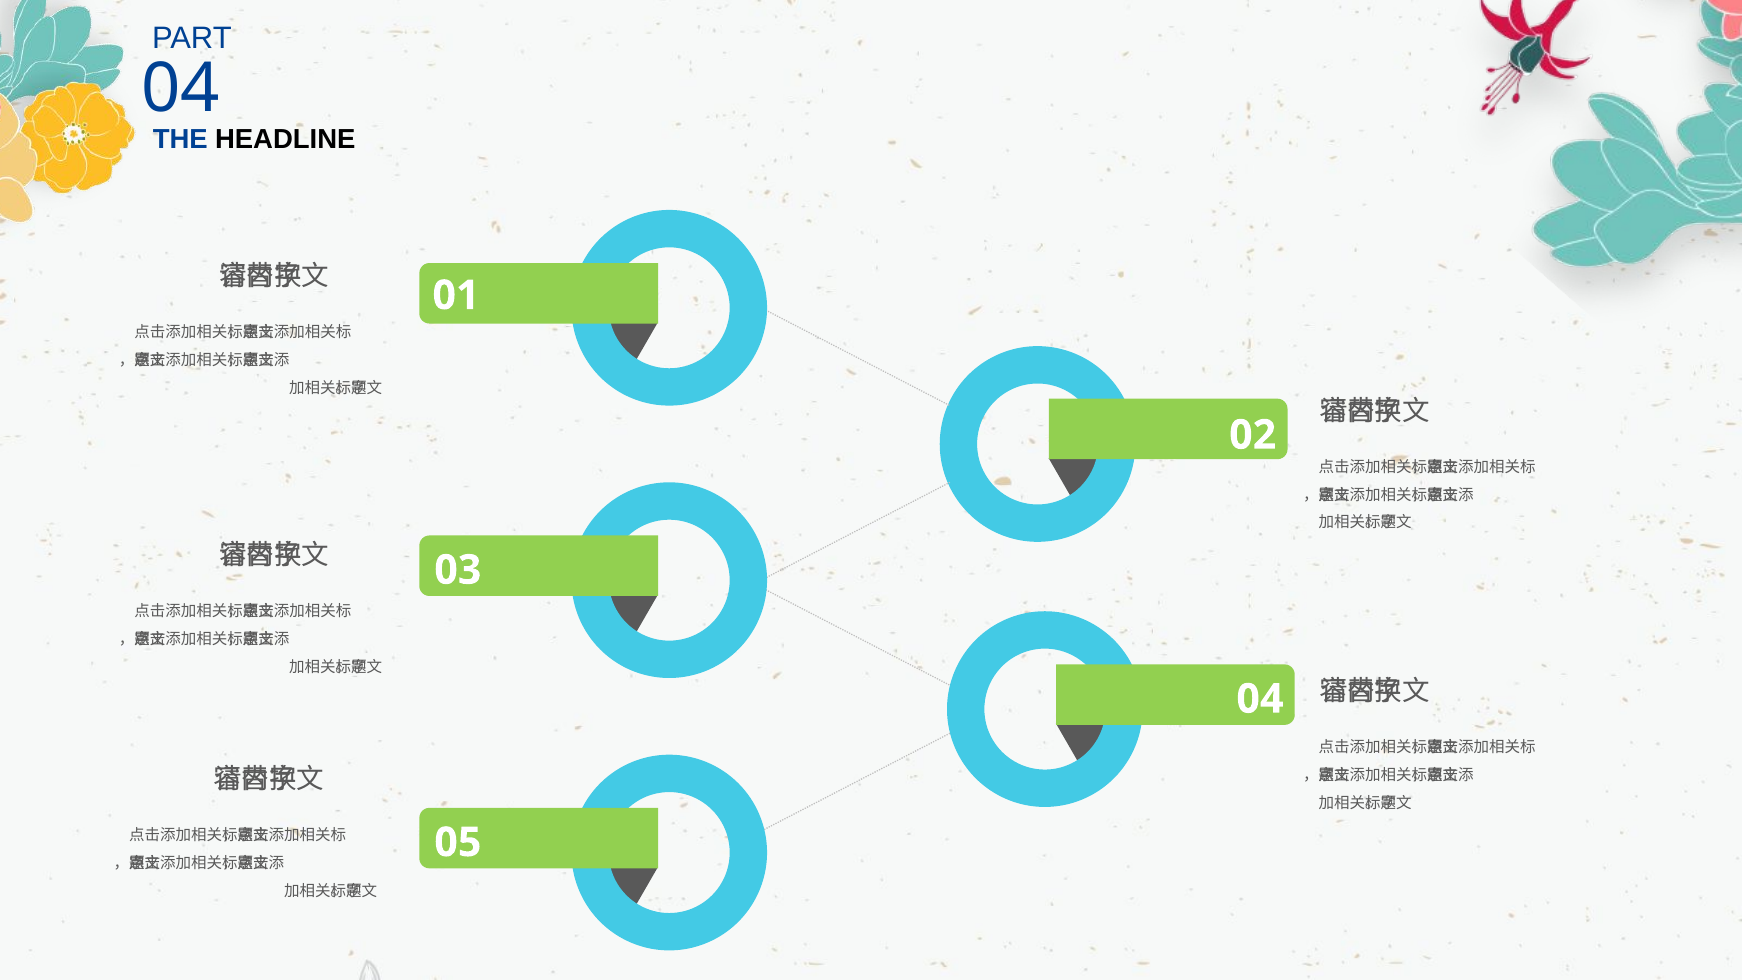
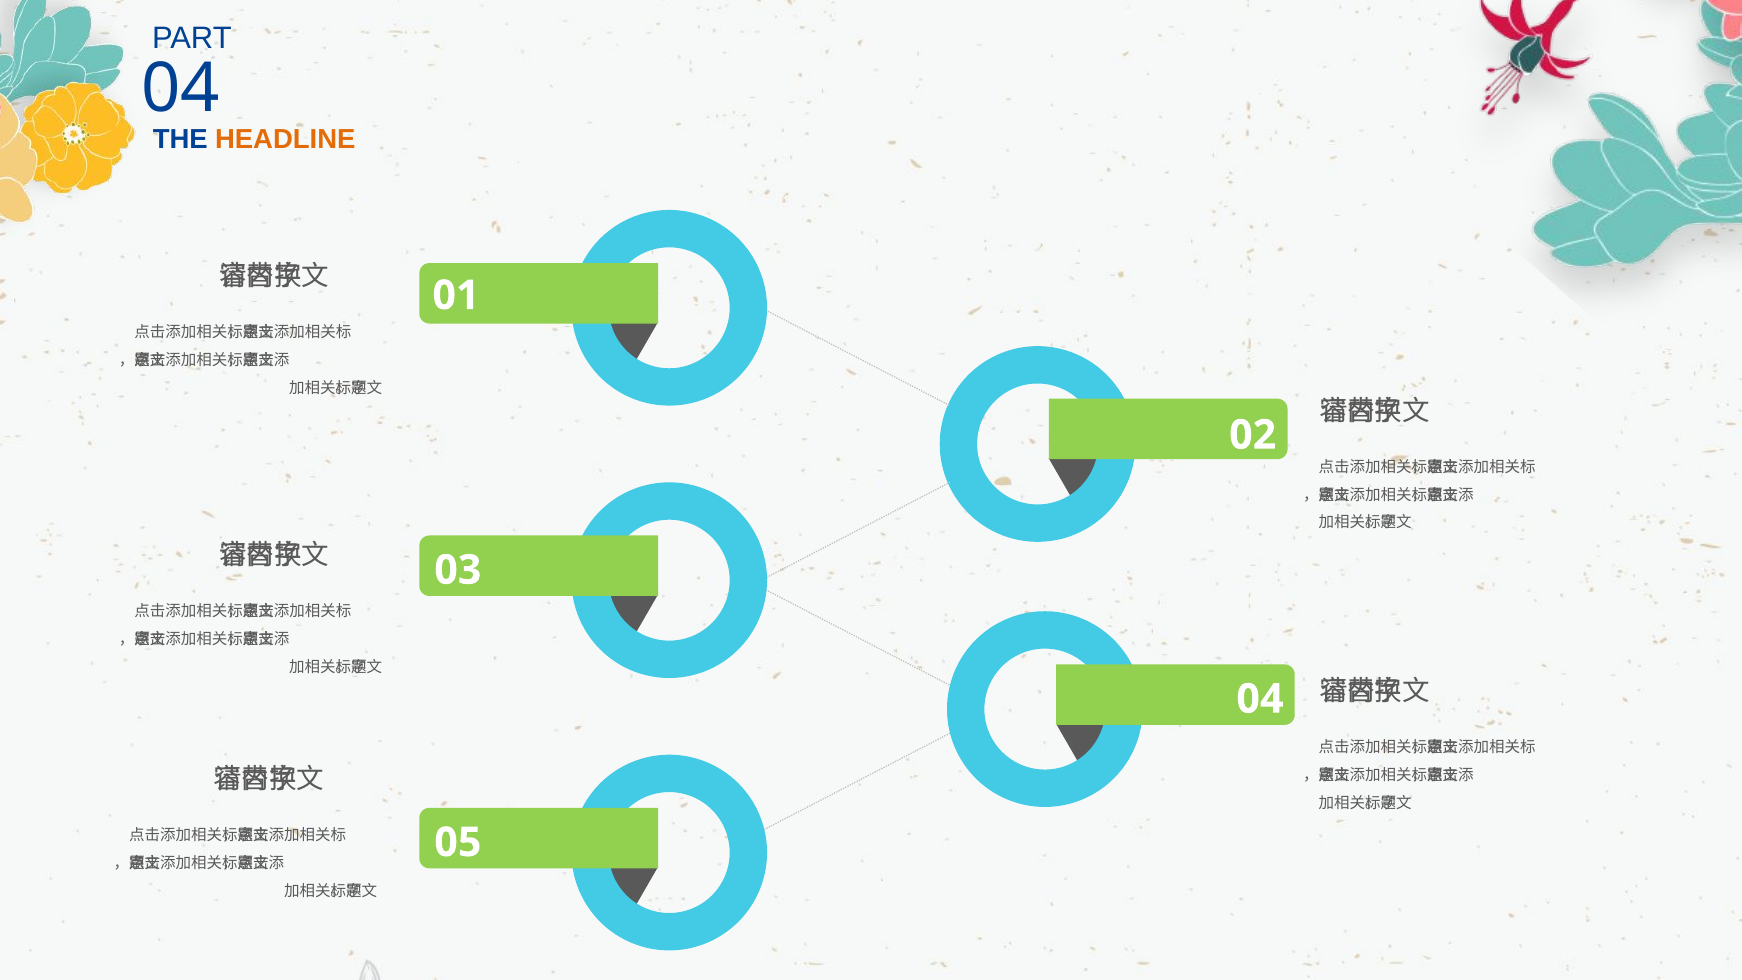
HEADLINE colour: black -> orange
